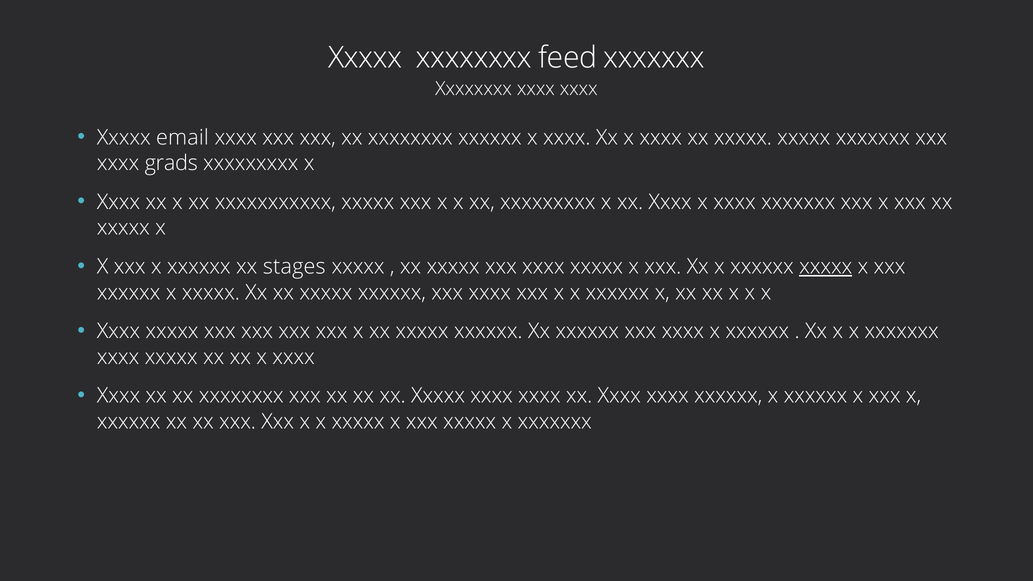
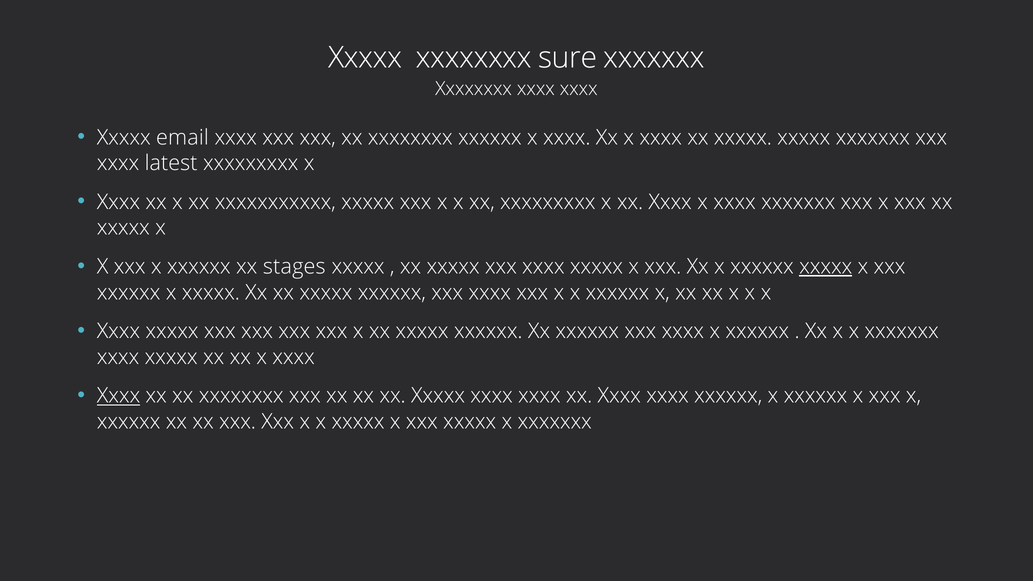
feed: feed -> sure
grads: grads -> latest
Xxxx at (119, 396) underline: none -> present
